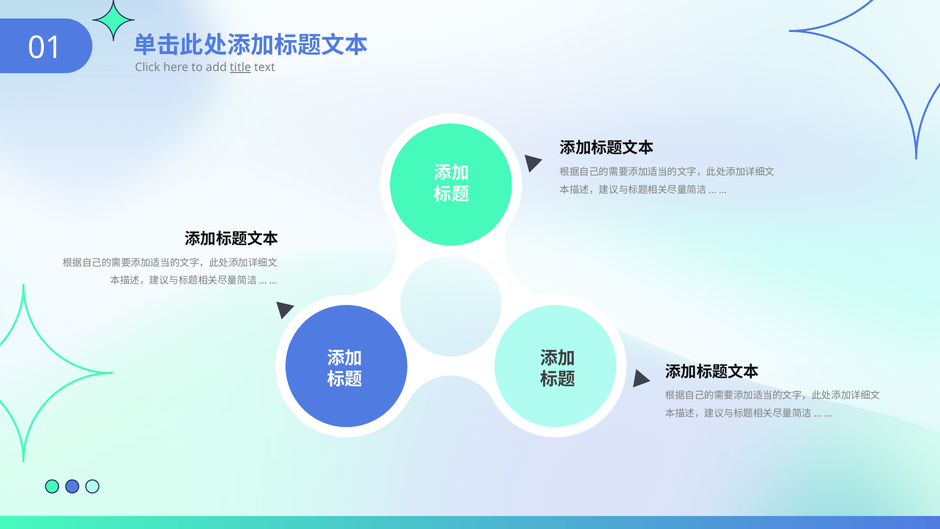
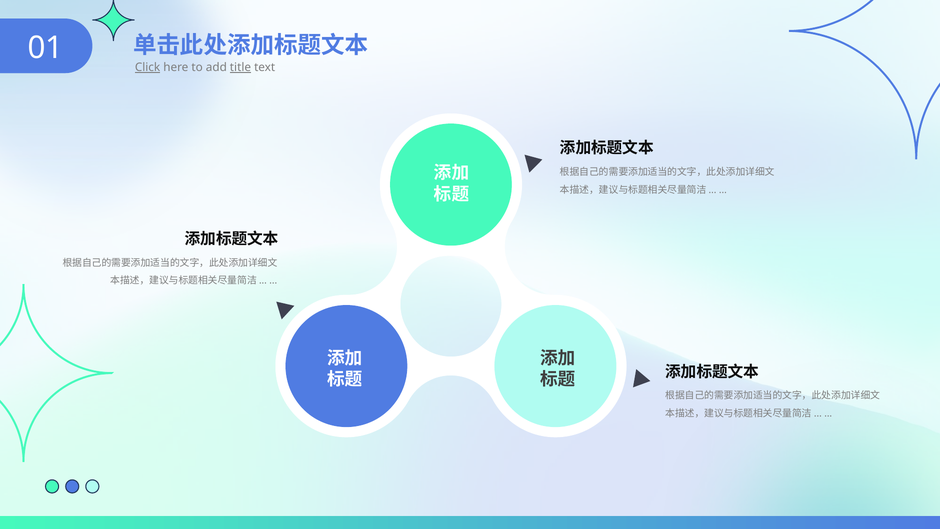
Click underline: none -> present
